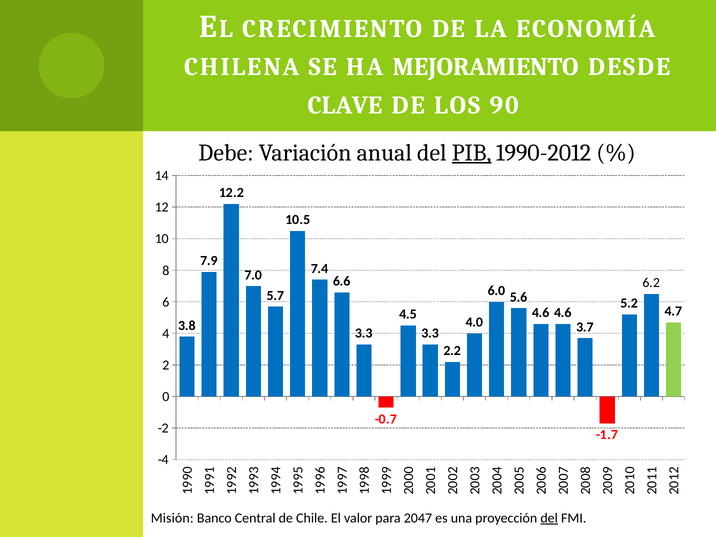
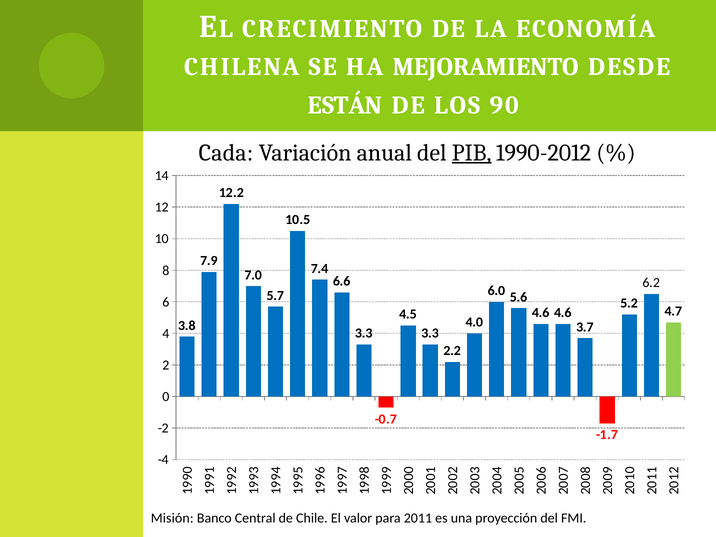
CLAVE: CLAVE -> ESTÁN
Debe: Debe -> Cada
2047: 2047 -> 2011
del at (549, 518) underline: present -> none
